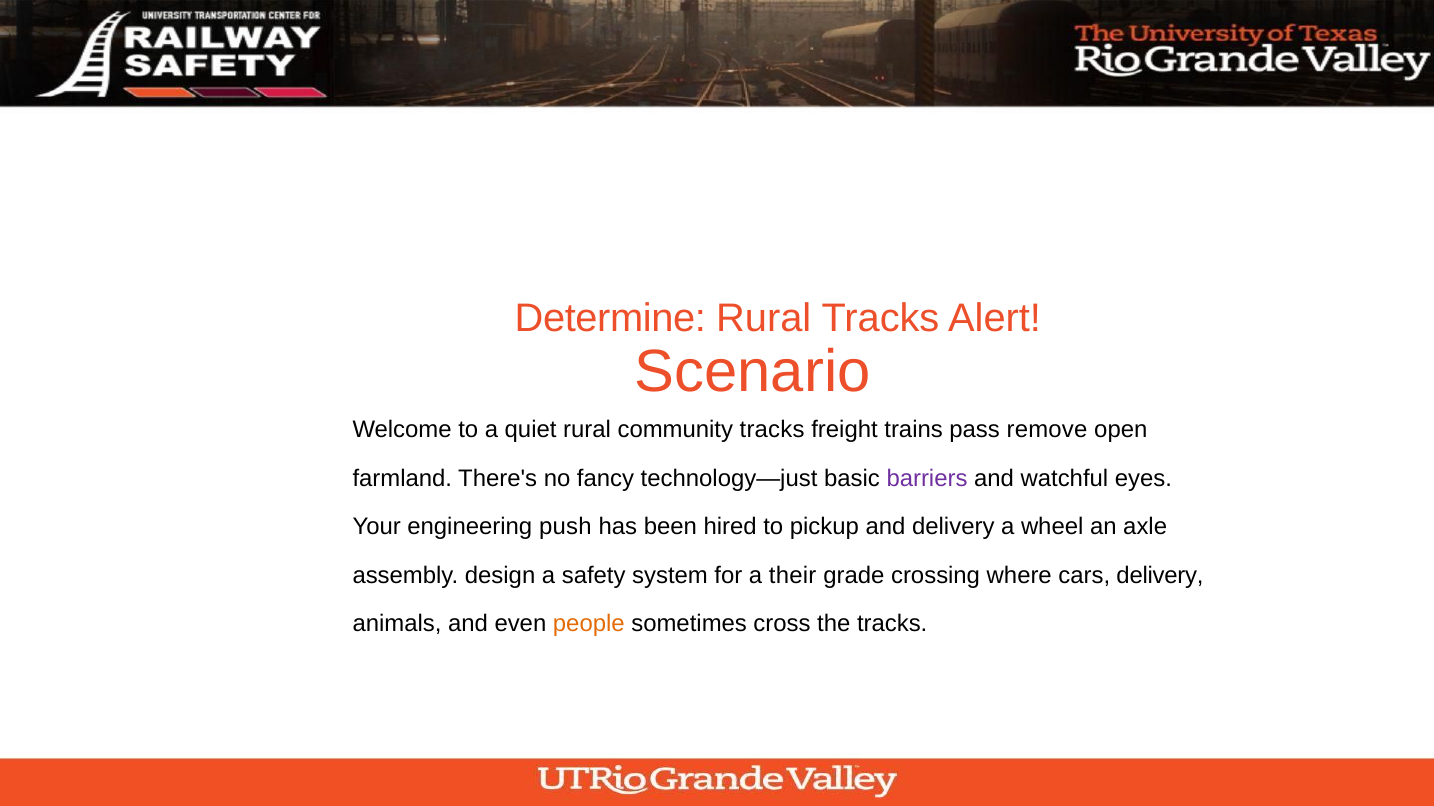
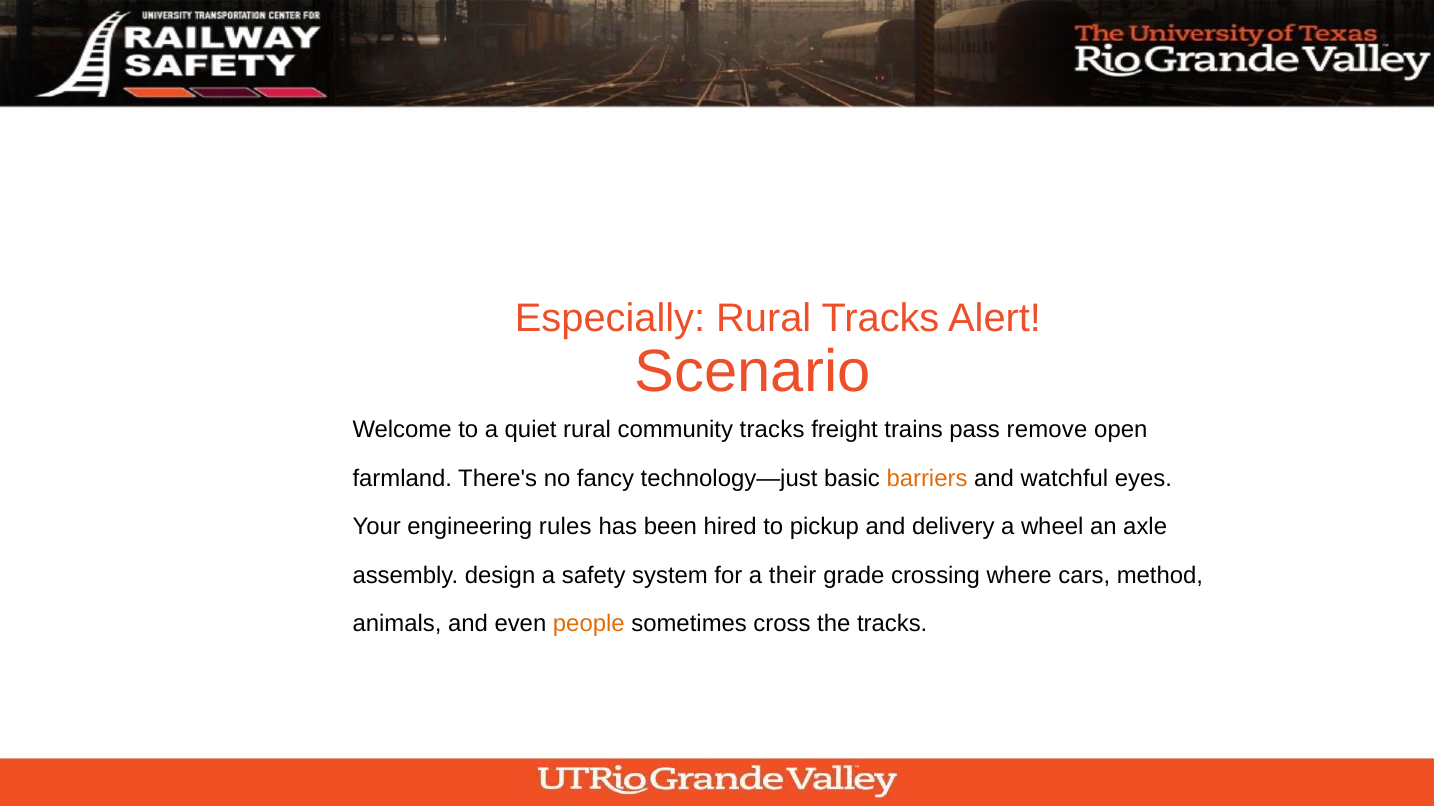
Determine: Determine -> Especially
barriers colour: purple -> orange
push: push -> rules
cars delivery: delivery -> method
